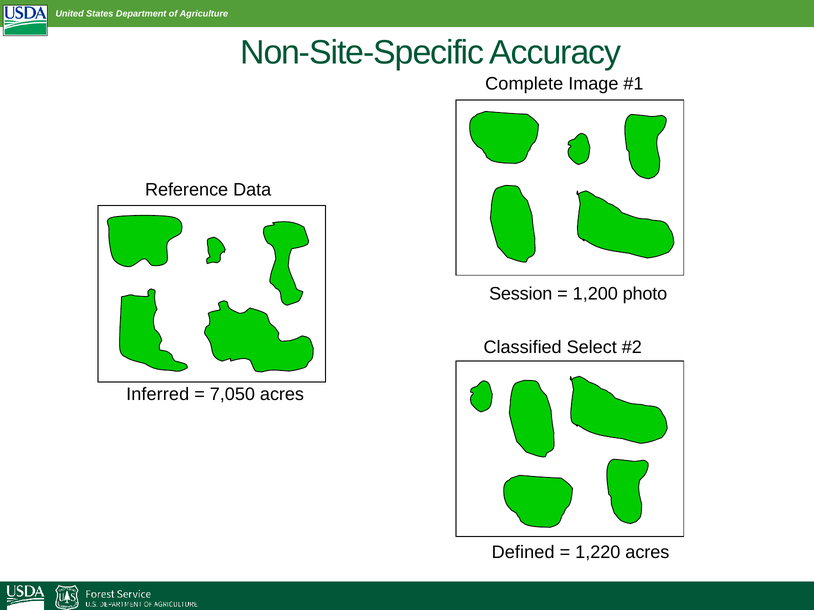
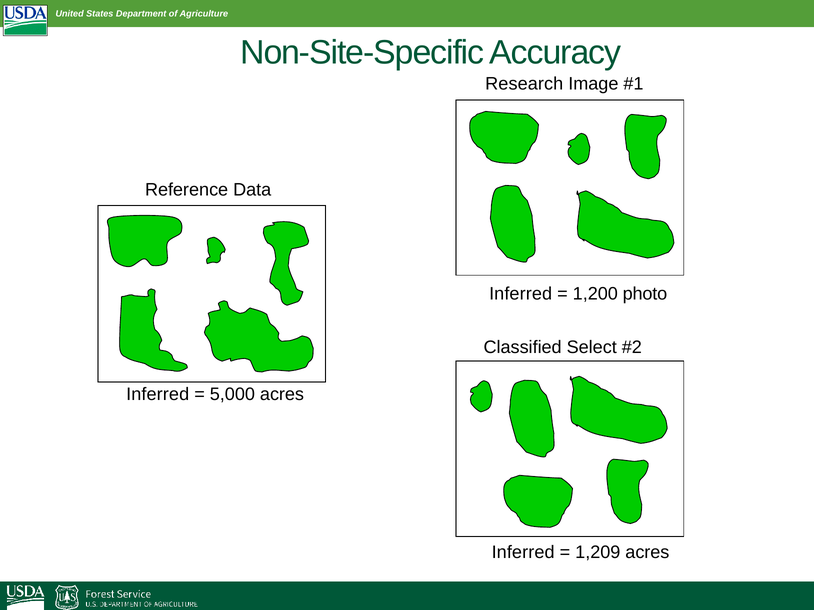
Complete: Complete -> Research
Session at (521, 294): Session -> Inferred
7,050: 7,050 -> 5,000
Defined at (523, 553): Defined -> Inferred
1,220: 1,220 -> 1,209
